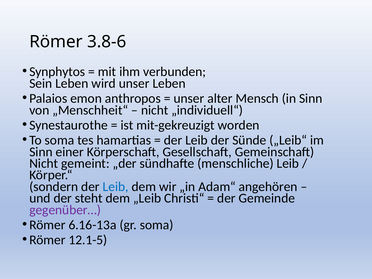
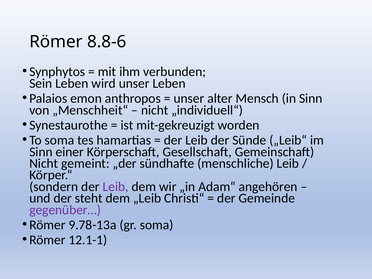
3.8-6: 3.8-6 -> 8.8-6
Leib at (116, 187) colour: blue -> purple
6.16-13a: 6.16-13a -> 9.78-13a
12.1-5: 12.1-5 -> 12.1-1
